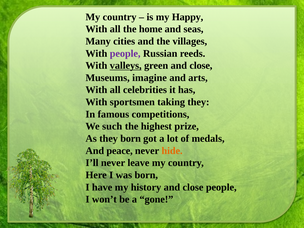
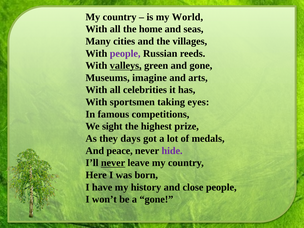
Happy: Happy -> World
green and close: close -> gone
taking they: they -> eyes
such: such -> sight
they born: born -> days
hide colour: orange -> purple
never at (113, 163) underline: none -> present
